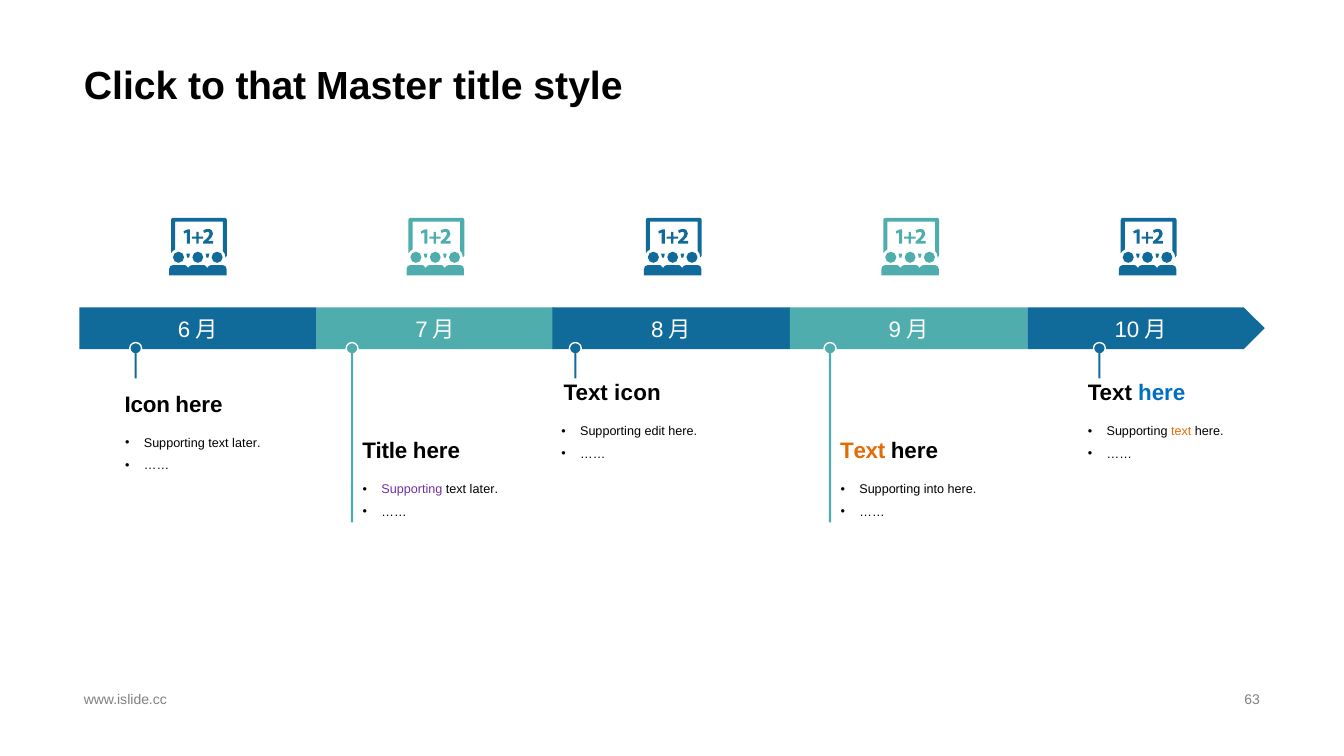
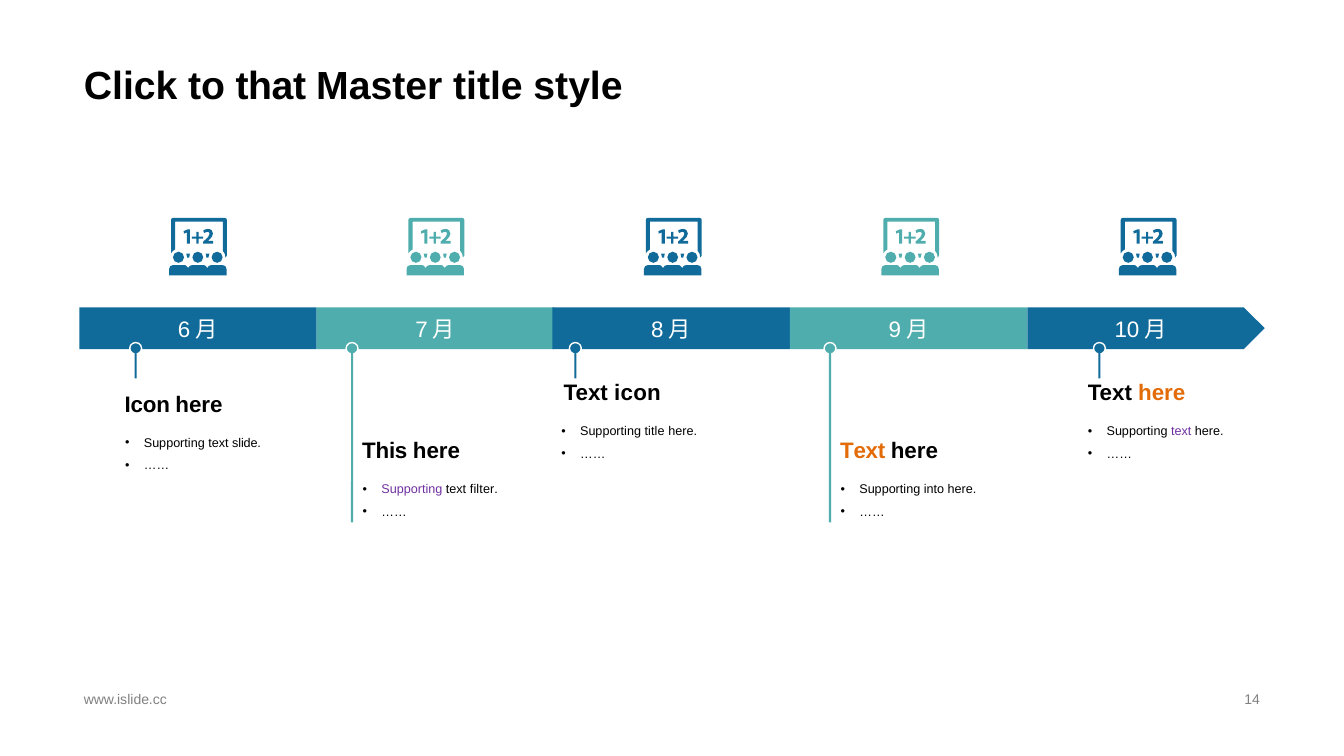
here at (1162, 394) colour: blue -> orange
Supporting edit: edit -> title
text at (1181, 432) colour: orange -> purple
later at (246, 443): later -> slide
Title at (385, 451): Title -> This
later at (484, 490): later -> filter
63: 63 -> 14
